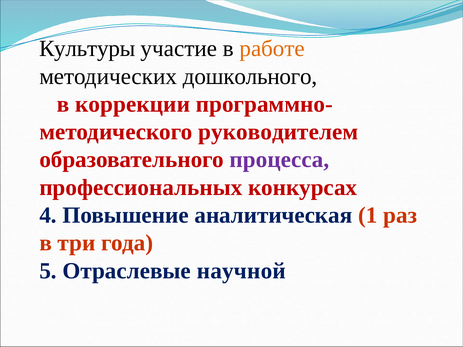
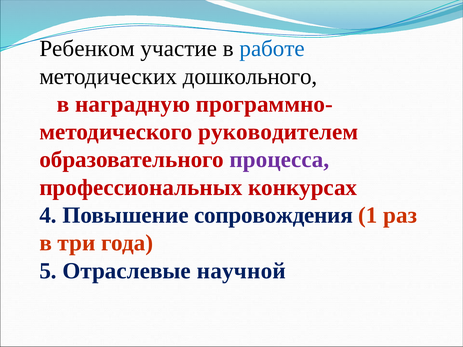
Культуры: Культуры -> Ребенком
работе colour: orange -> blue
коррекции: коррекции -> наградную
аналитическая: аналитическая -> сопровождения
